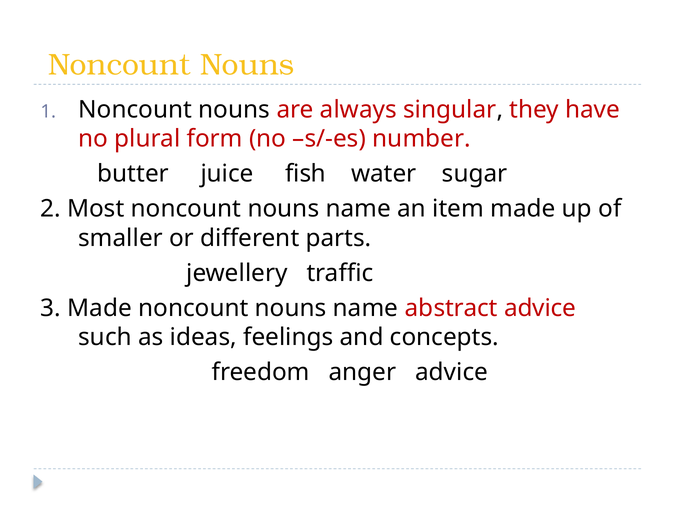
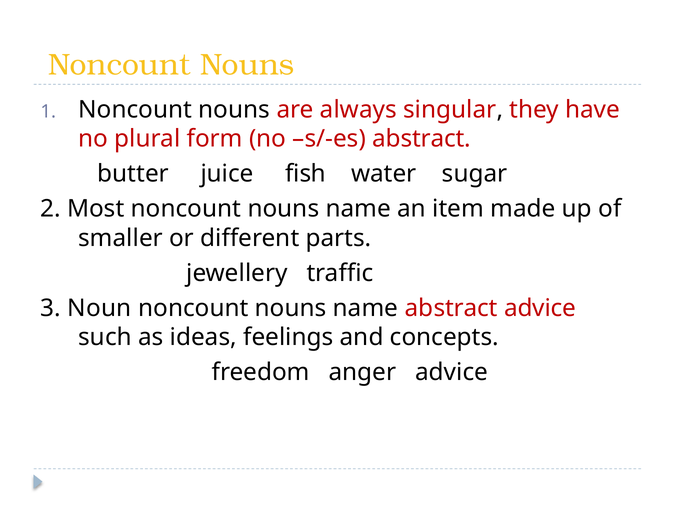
s/-es number: number -> abstract
3 Made: Made -> Noun
